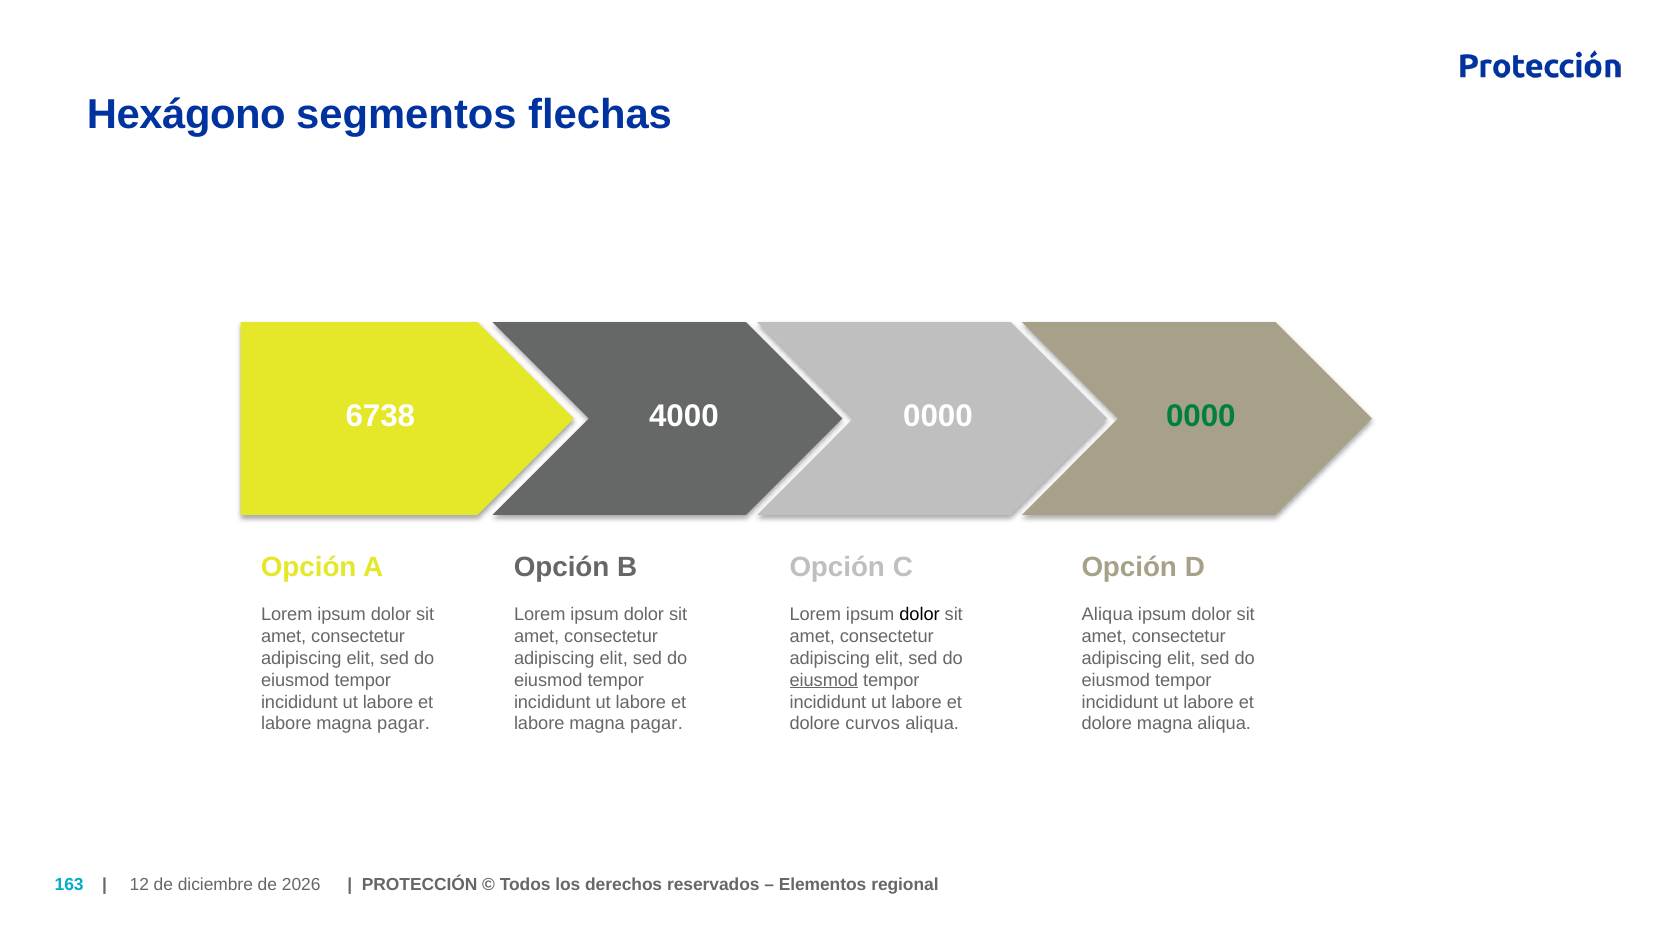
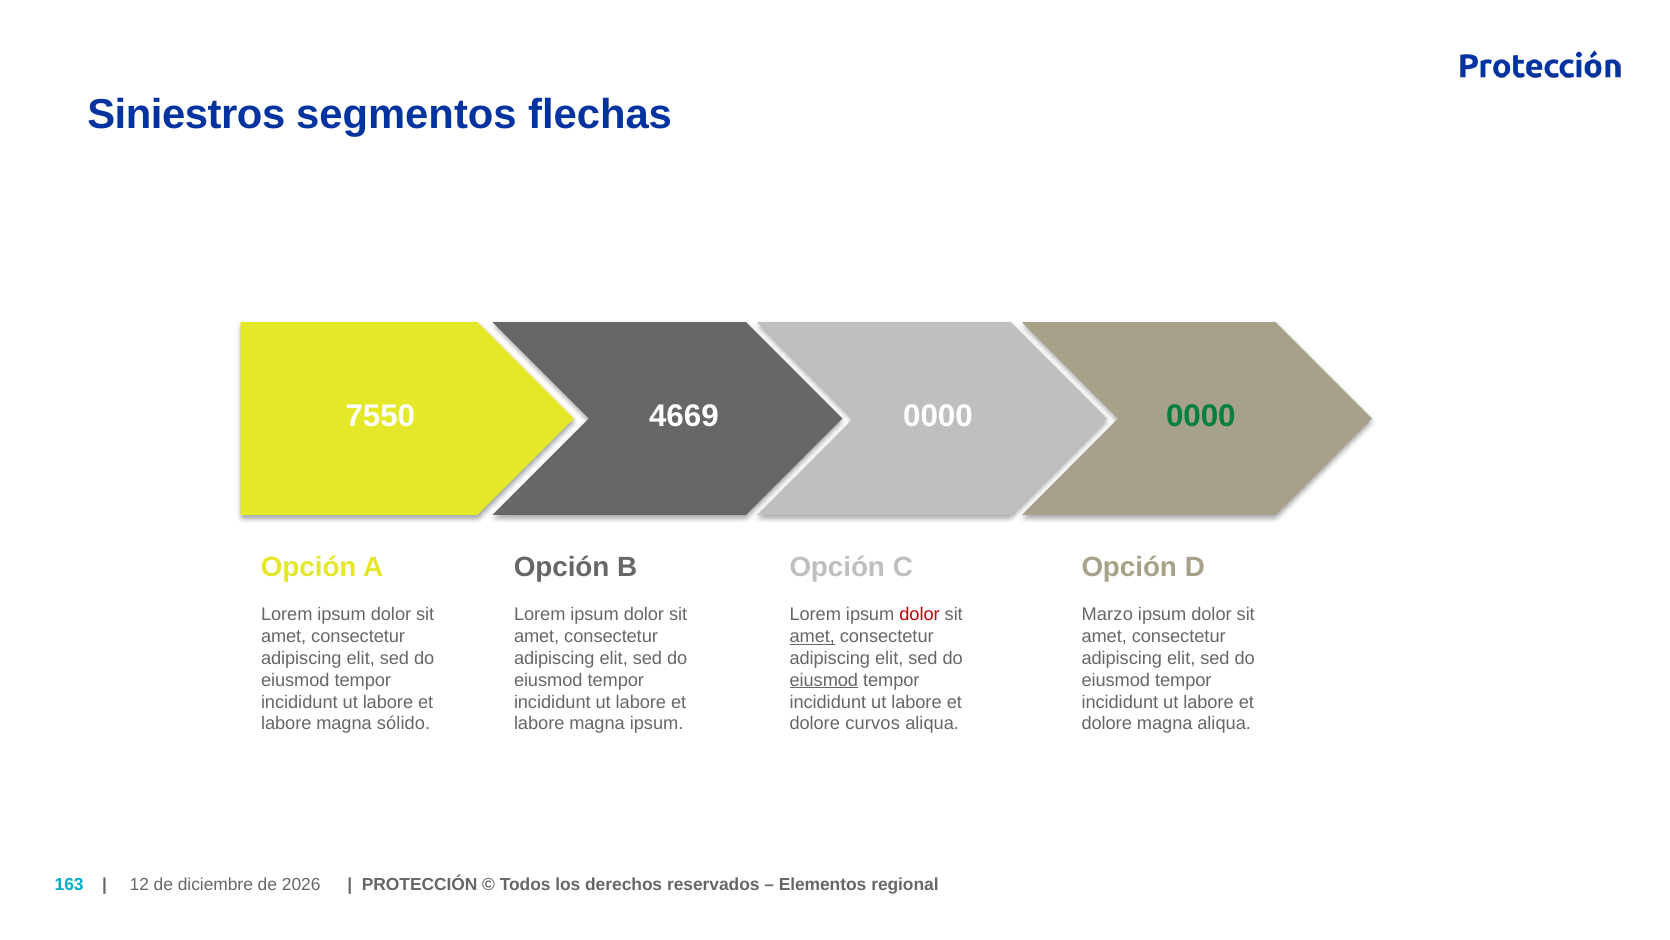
Hexágono: Hexágono -> Siniestros
6738: 6738 -> 7550
4000: 4000 -> 4669
dolor at (920, 614) colour: black -> red
Aliqua at (1107, 614): Aliqua -> Marzo
amet at (812, 636) underline: none -> present
pagar at (404, 724): pagar -> sólido
pagar at (656, 724): pagar -> ipsum
